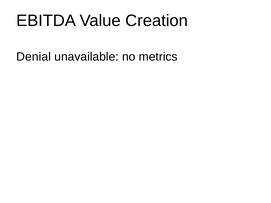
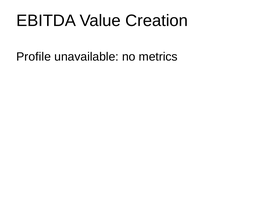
Denial: Denial -> Profile
